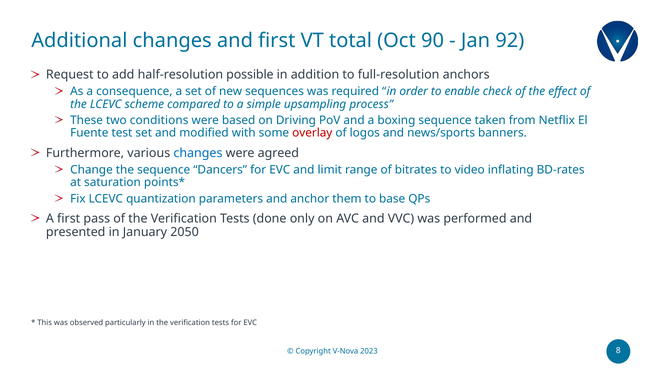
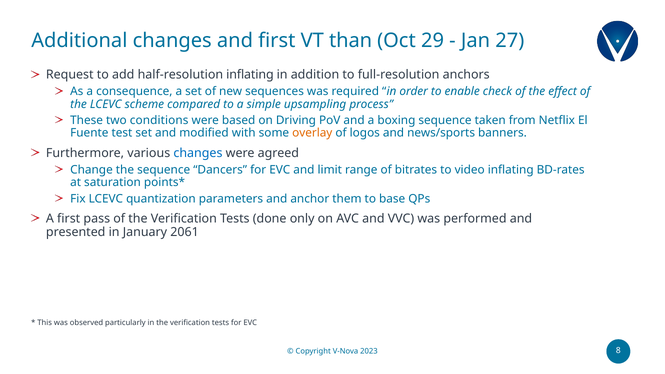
total: total -> than
90: 90 -> 29
92: 92 -> 27
half-resolution possible: possible -> inflating
overlay colour: red -> orange
2050: 2050 -> 2061
